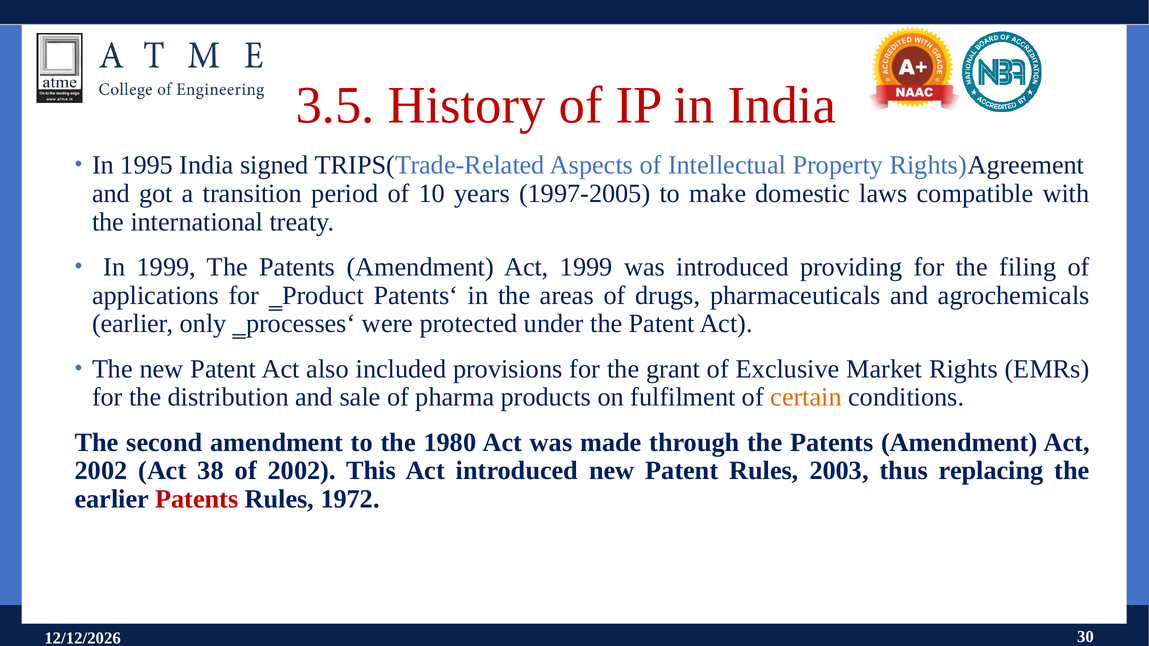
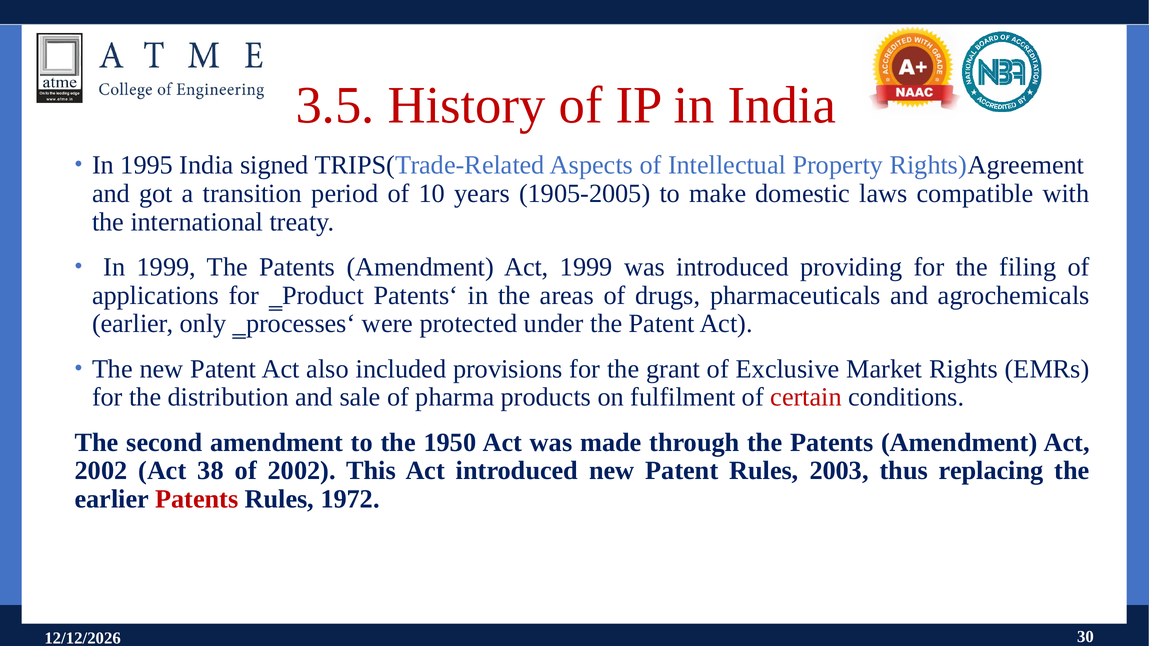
1997-2005: 1997-2005 -> 1905-2005
certain colour: orange -> red
1980: 1980 -> 1950
